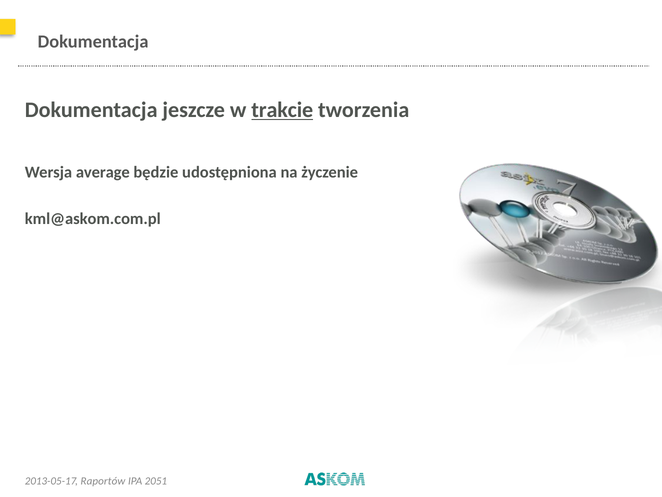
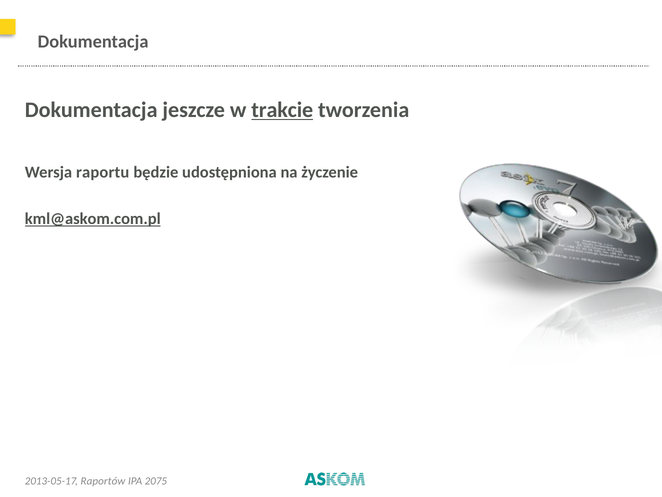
average: average -> raportu
kml@askom.com.pl underline: none -> present
2051: 2051 -> 2075
